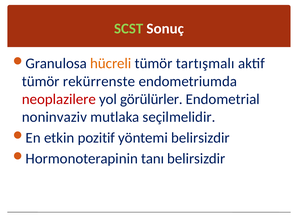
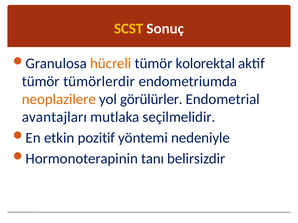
SCST colour: light green -> yellow
tartışmalı: tartışmalı -> kolorektal
rekürrenste: rekürrenste -> tümörlerdir
neoplazilere colour: red -> orange
noninvaziv: noninvaziv -> avantajları
yöntemi belirsizdir: belirsizdir -> nedeniyle
